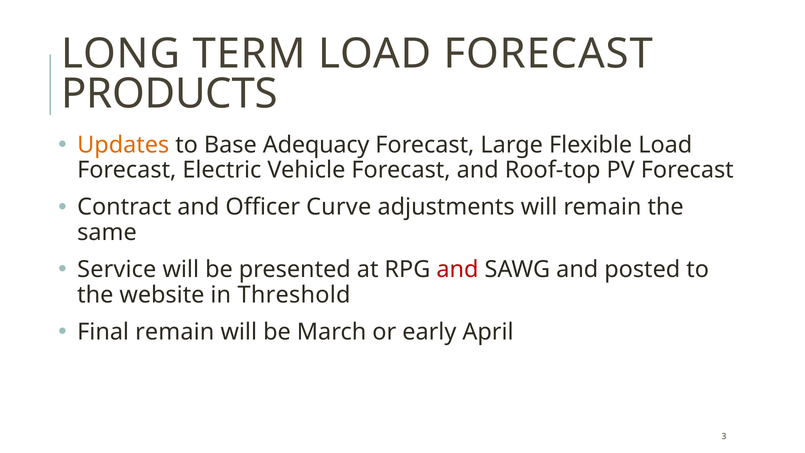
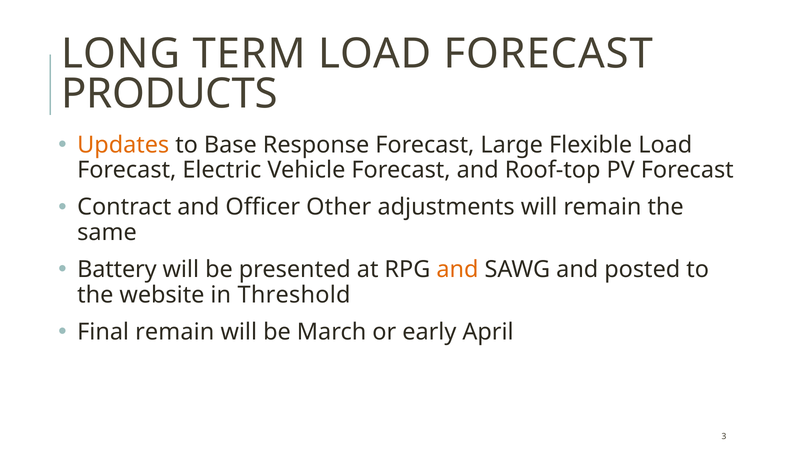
Adequacy: Adequacy -> Response
Curve: Curve -> Other
Service: Service -> Battery
and at (457, 269) colour: red -> orange
